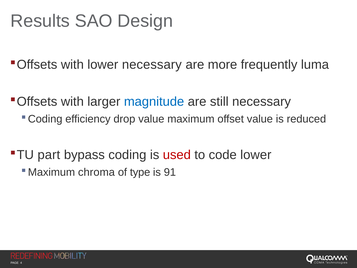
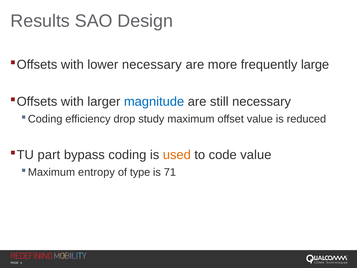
luma: luma -> large
drop value: value -> study
used colour: red -> orange
code lower: lower -> value
chroma: chroma -> entropy
91: 91 -> 71
